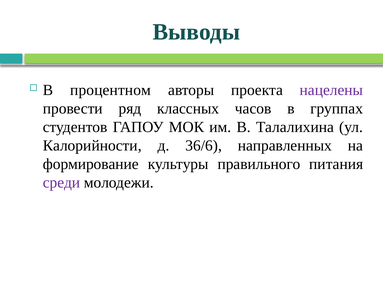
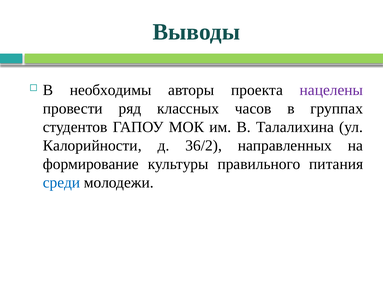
процентном: процентном -> необходимы
36/6: 36/6 -> 36/2
среди colour: purple -> blue
